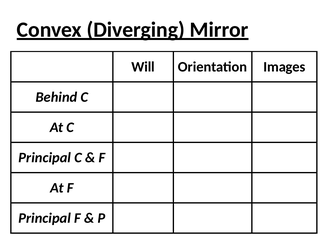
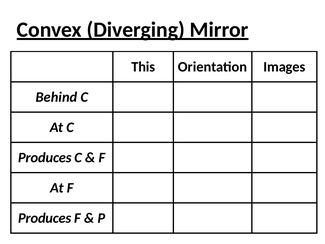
Will: Will -> This
Principal at (45, 157): Principal -> Produces
Principal at (45, 218): Principal -> Produces
